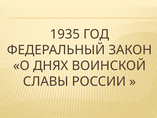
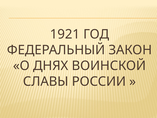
1935: 1935 -> 1921
